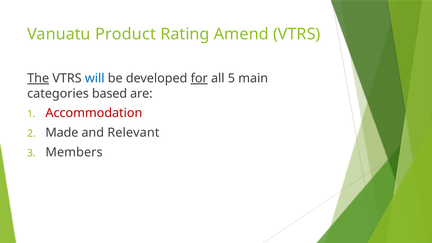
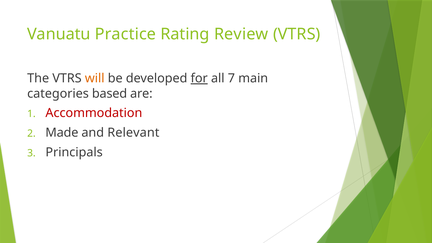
Product: Product -> Practice
Amend: Amend -> Review
The underline: present -> none
will colour: blue -> orange
5: 5 -> 7
Members: Members -> Principals
